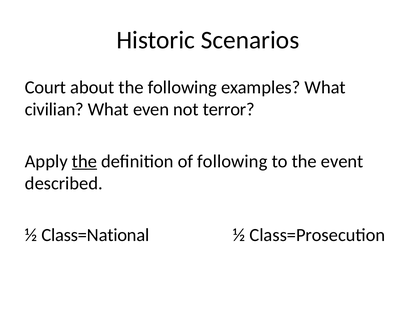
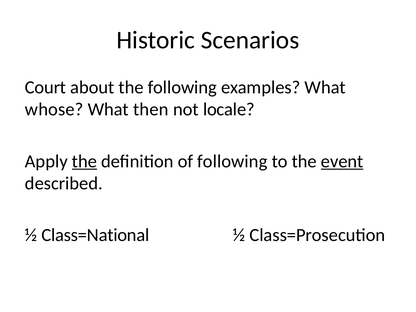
civilian: civilian -> whose
even: even -> then
terror: terror -> locale
event underline: none -> present
